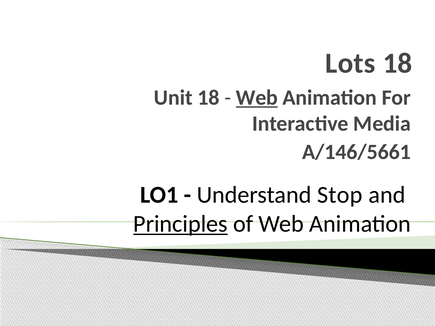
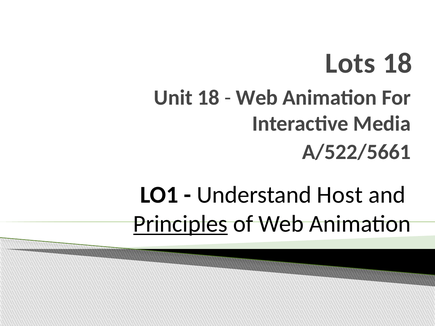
Web at (257, 98) underline: present -> none
A/146/5661: A/146/5661 -> A/522/5661
Stop: Stop -> Host
